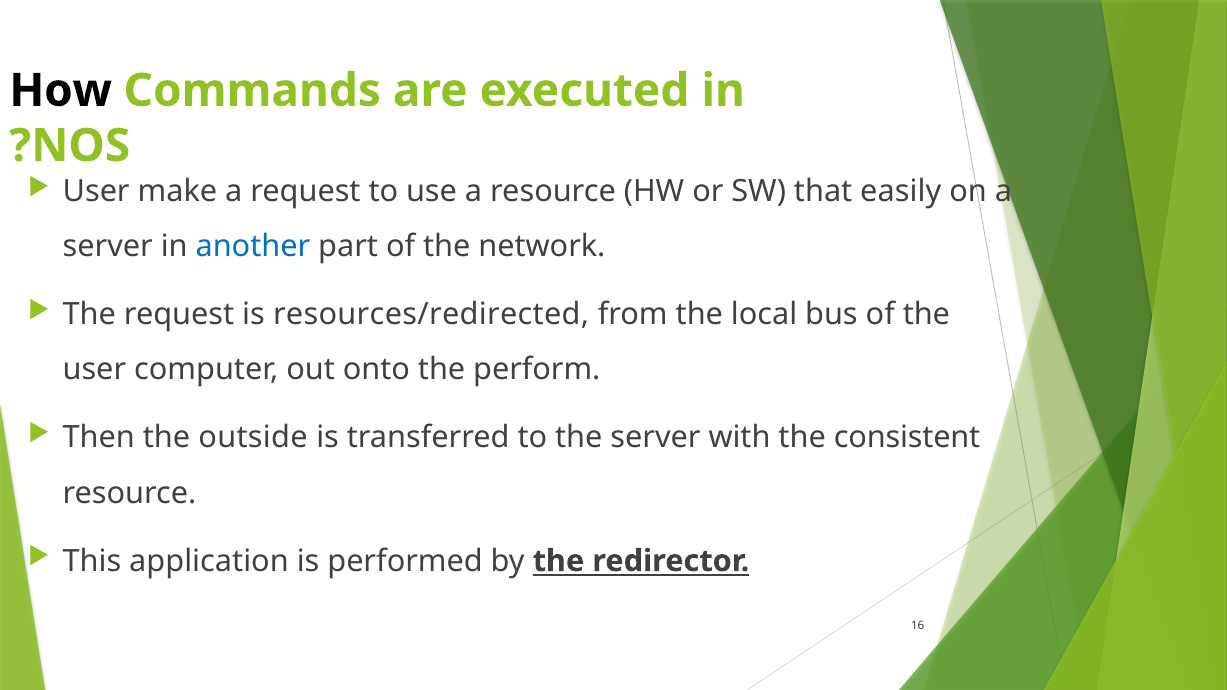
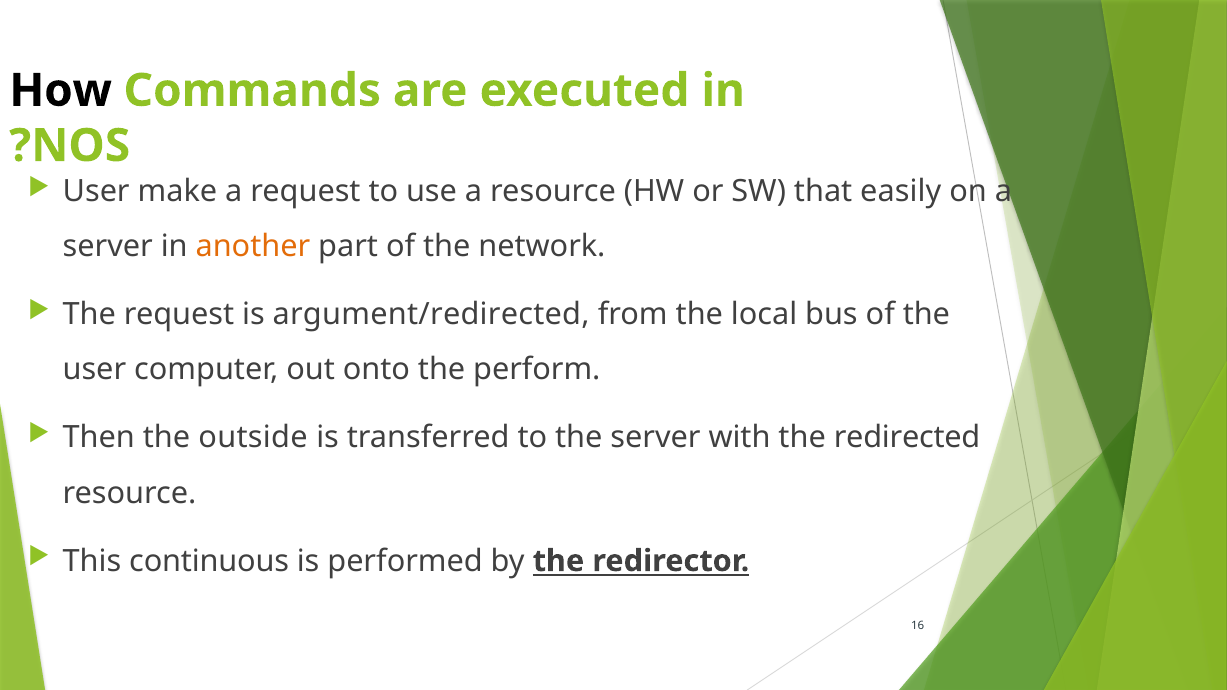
another colour: blue -> orange
resources/redirected: resources/redirected -> argument/redirected
consistent: consistent -> redirected
application: application -> continuous
